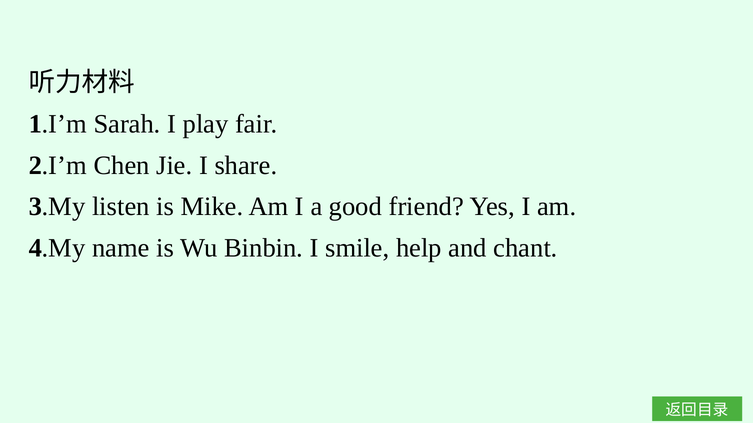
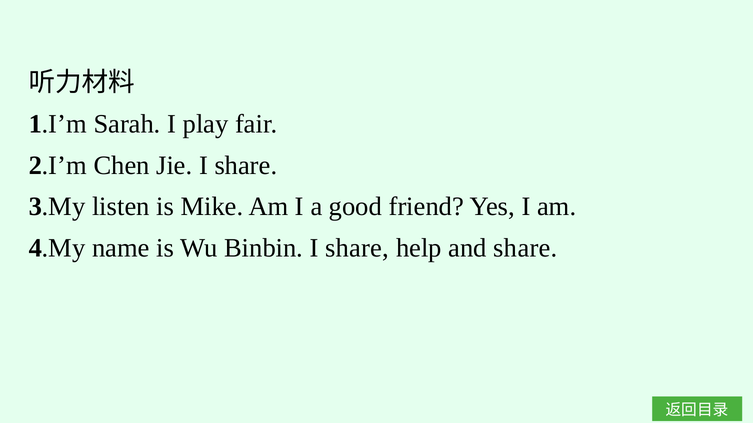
Binbin I smile: smile -> share
and chant: chant -> share
